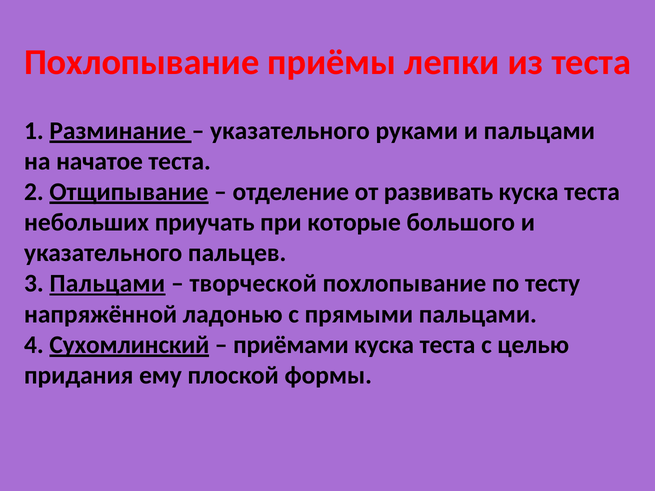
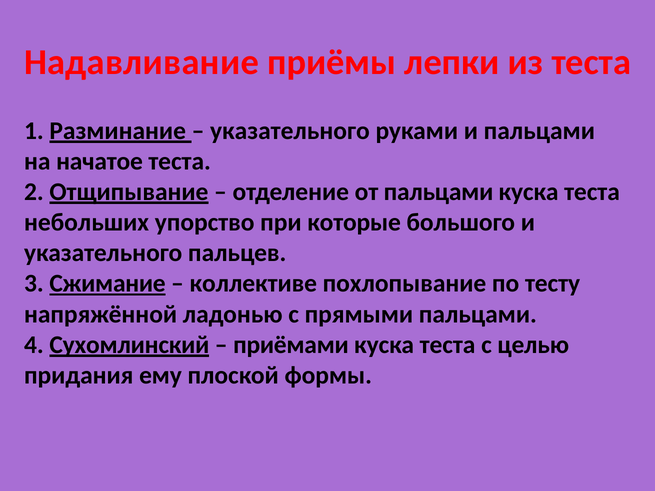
Похлопывание at (142, 62): Похлопывание -> Надавливание
от развивать: развивать -> пальцами
приучать: приучать -> упорство
3 Пальцами: Пальцами -> Сжимание
творческой: творческой -> коллективе
